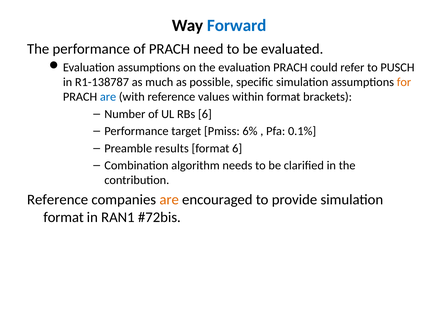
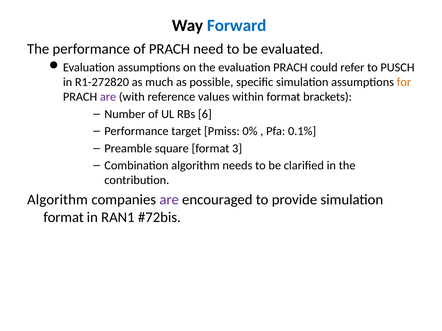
R1-138787: R1-138787 -> R1-272820
are at (108, 97) colour: blue -> purple
6%: 6% -> 0%
results: results -> square
format 6: 6 -> 3
Reference at (58, 200): Reference -> Algorithm
are at (169, 200) colour: orange -> purple
